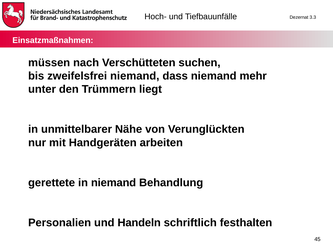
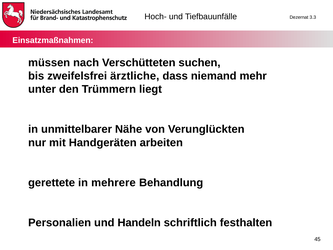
zweifelsfrei niemand: niemand -> ärztliche
in niemand: niemand -> mehrere
